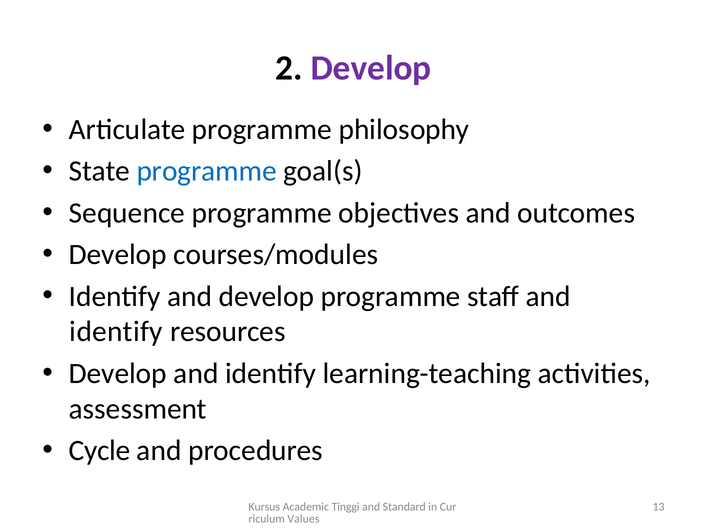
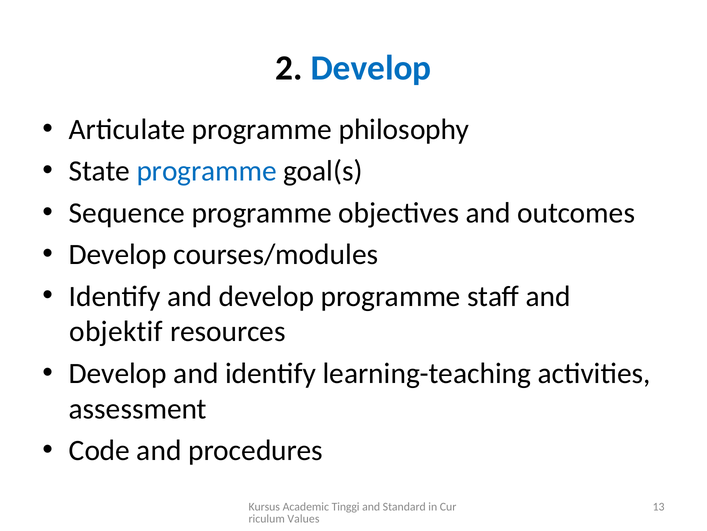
Develop at (371, 68) colour: purple -> blue
identify at (116, 331): identify -> objektif
Cycle: Cycle -> Code
